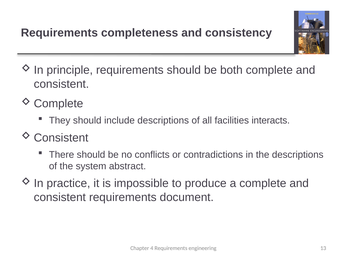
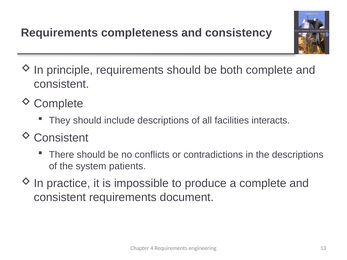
abstract: abstract -> patients
